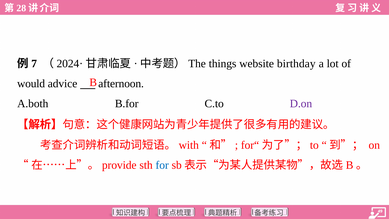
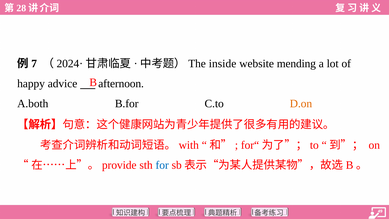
things: things -> inside
birthday: birthday -> mending
would: would -> happy
D.on colour: purple -> orange
